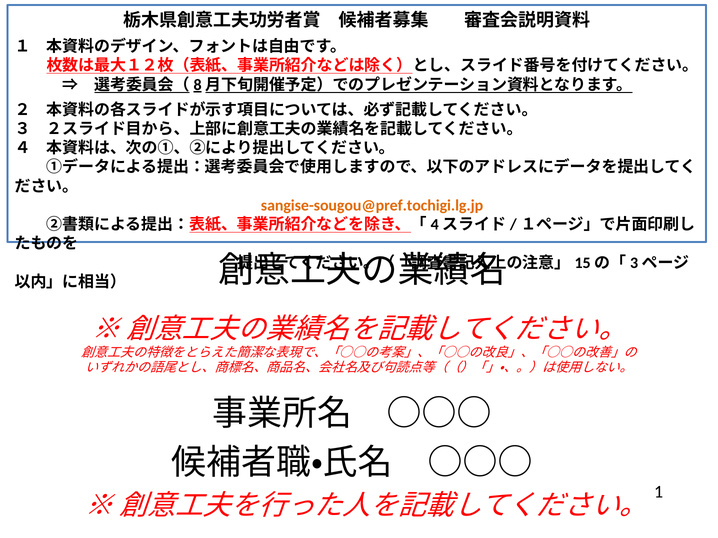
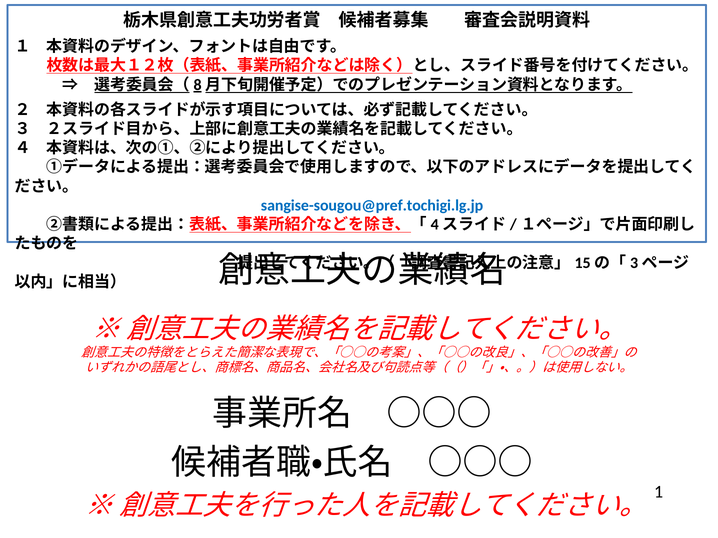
sangise-sougou@pref.tochigi.lg.jp colour: orange -> blue
